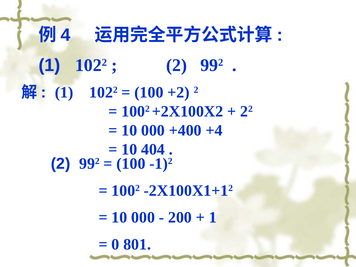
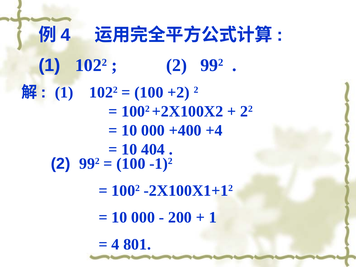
0 at (115, 244): 0 -> 4
